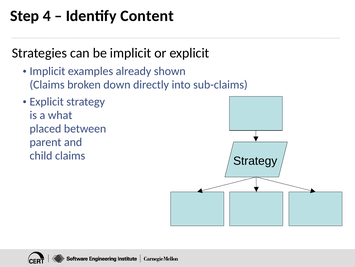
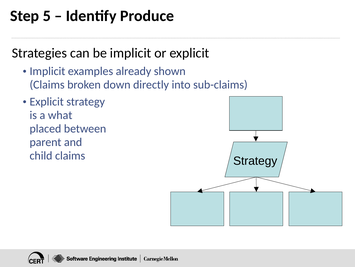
4: 4 -> 5
Content: Content -> Produce
